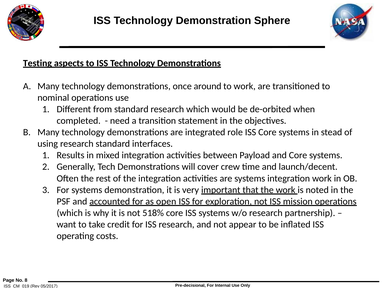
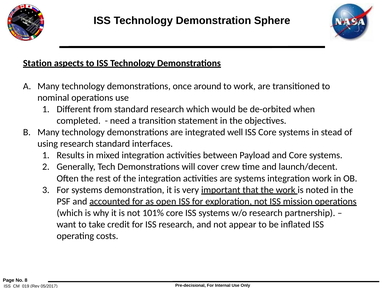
Testing: Testing -> Station
role: role -> well
518%: 518% -> 101%
